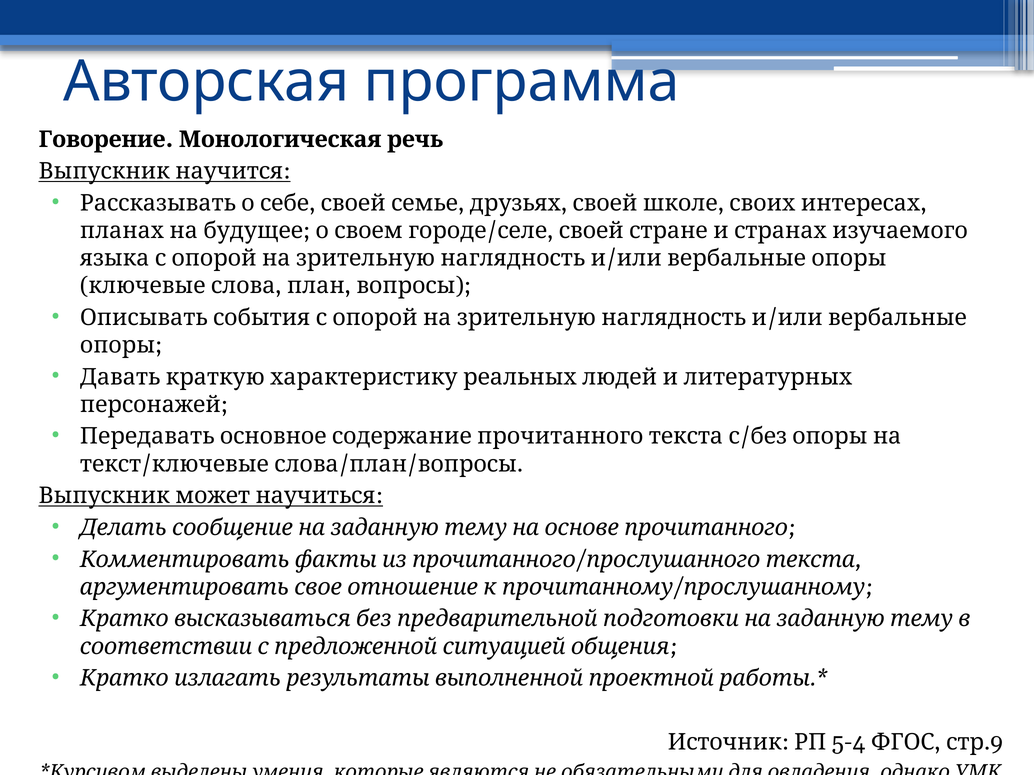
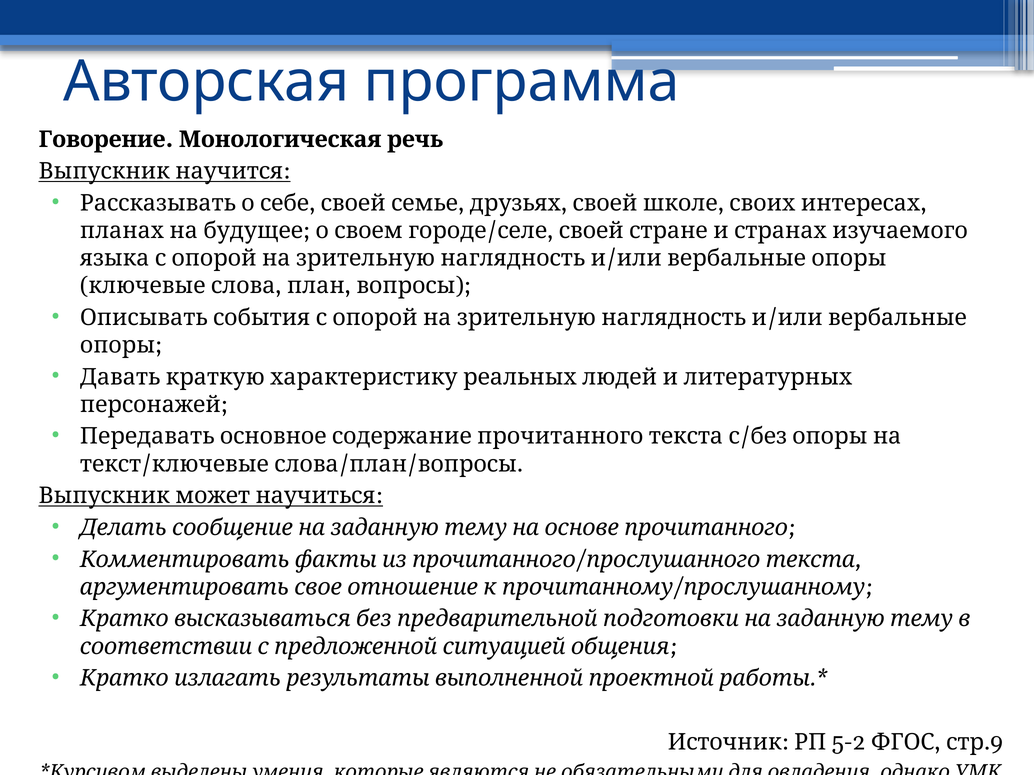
5-4: 5-4 -> 5-2
